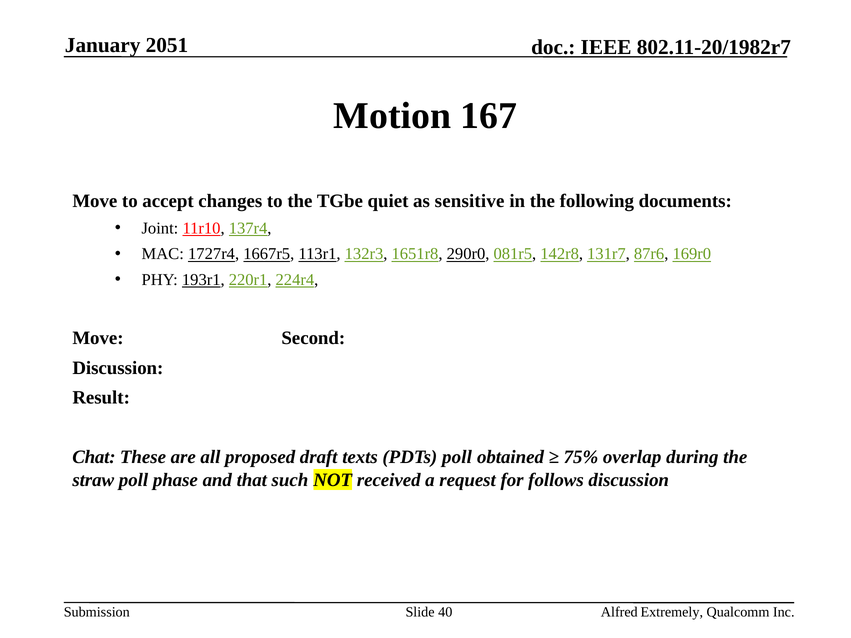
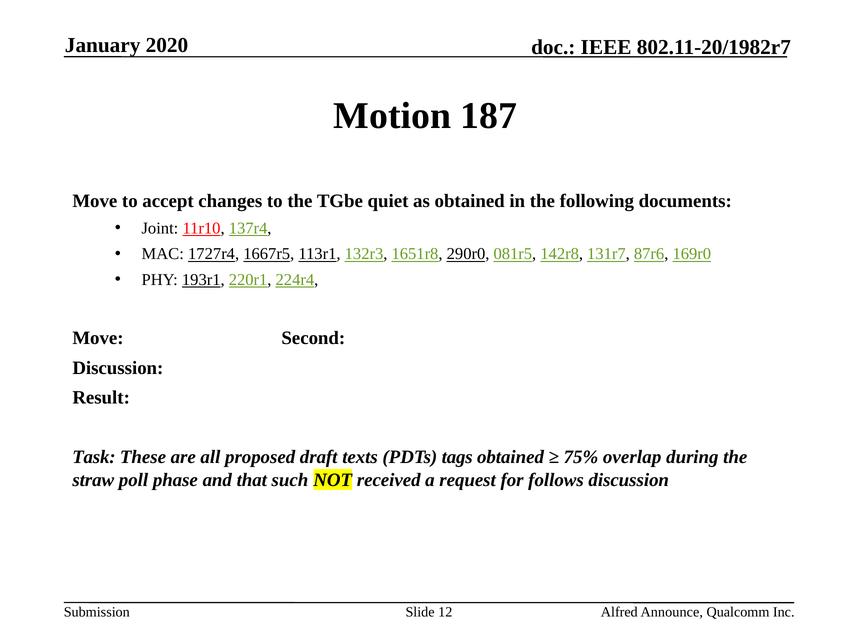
2051: 2051 -> 2020
167: 167 -> 187
as sensitive: sensitive -> obtained
Chat: Chat -> Task
PDTs poll: poll -> tags
40: 40 -> 12
Extremely: Extremely -> Announce
